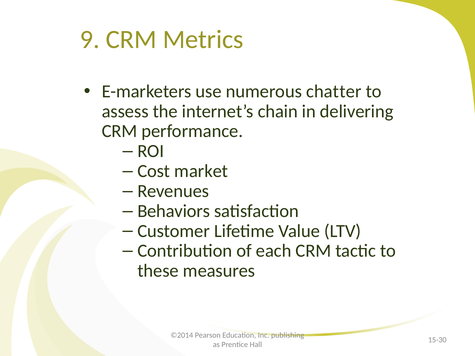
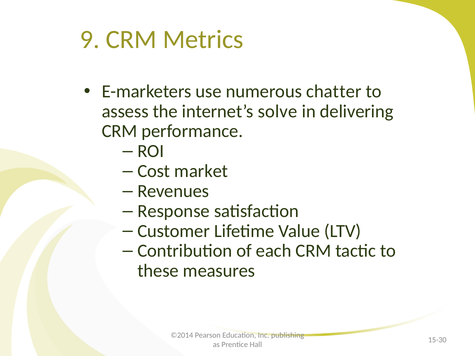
chain: chain -> solve
Behaviors: Behaviors -> Response
